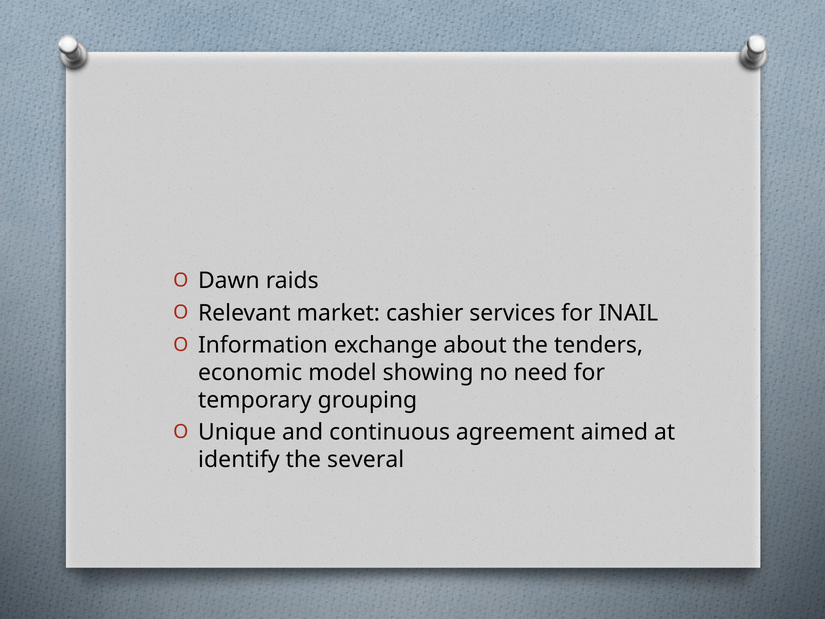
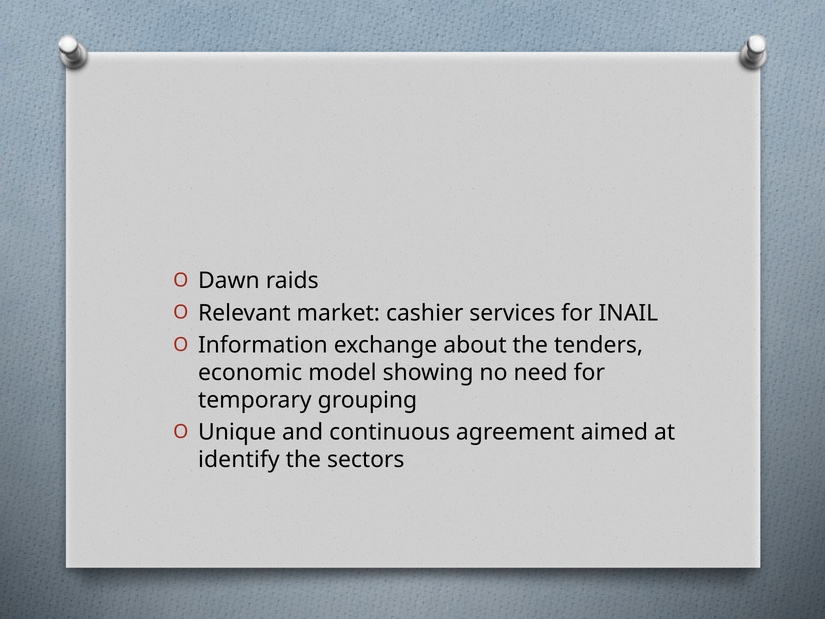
several: several -> sectors
